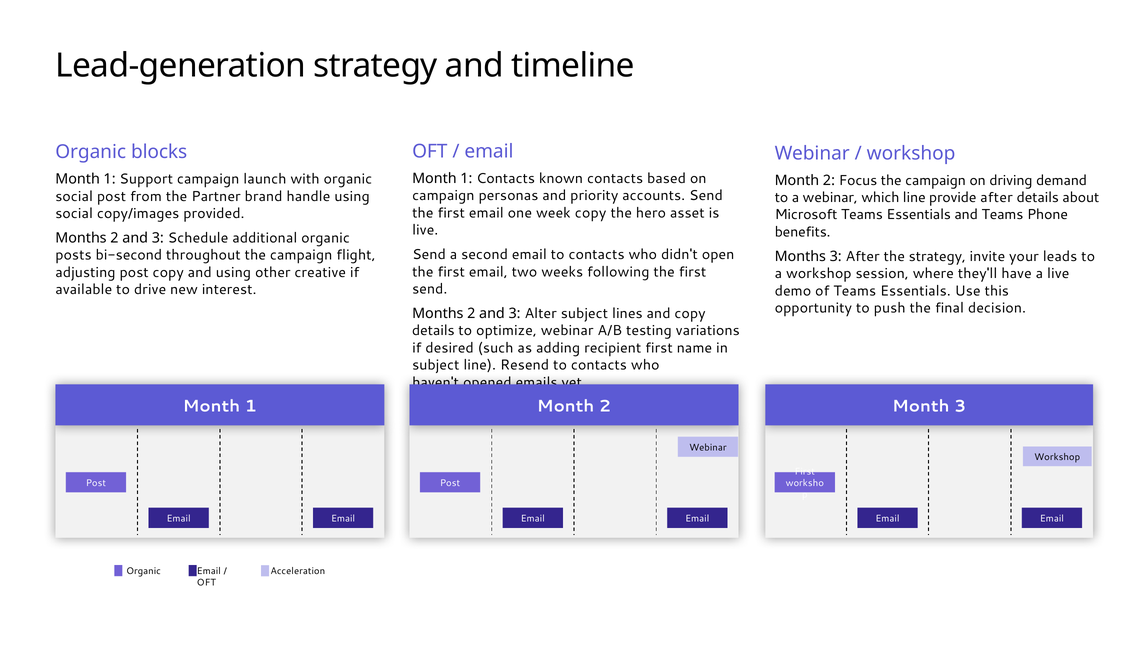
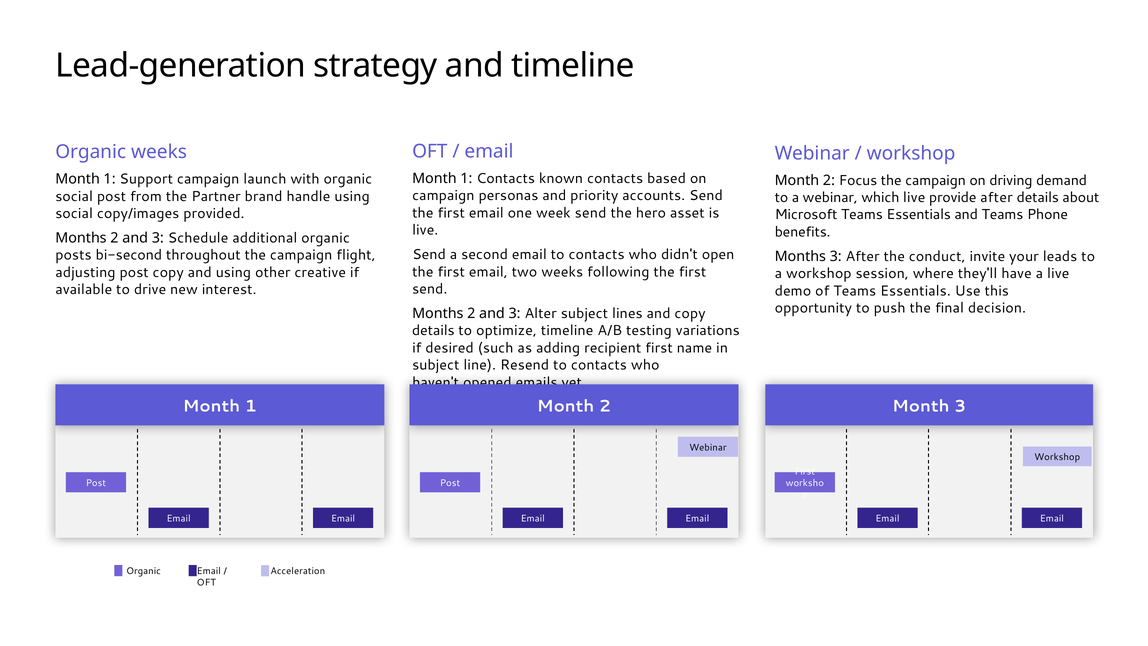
Organic blocks: blocks -> weeks
which line: line -> live
week copy: copy -> send
the strategy: strategy -> conduct
optimize webinar: webinar -> timeline
